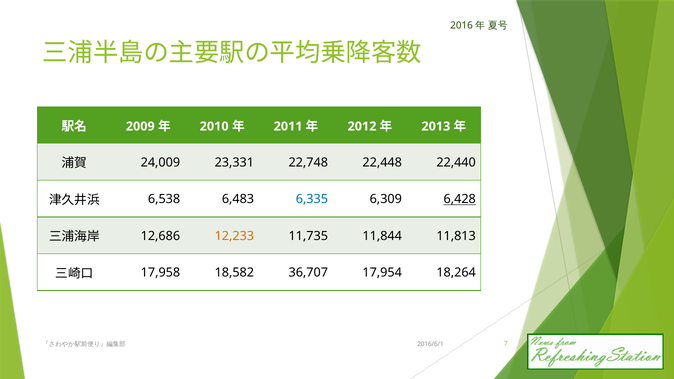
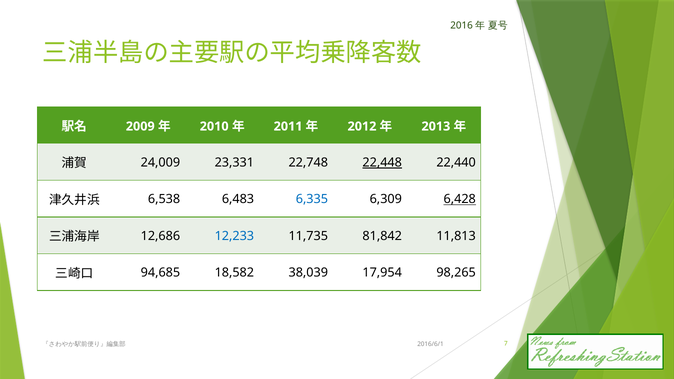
22,448 underline: none -> present
12,233 colour: orange -> blue
11,844: 11,844 -> 81,842
17,958: 17,958 -> 94,685
36,707: 36,707 -> 38,039
18,264: 18,264 -> 98,265
